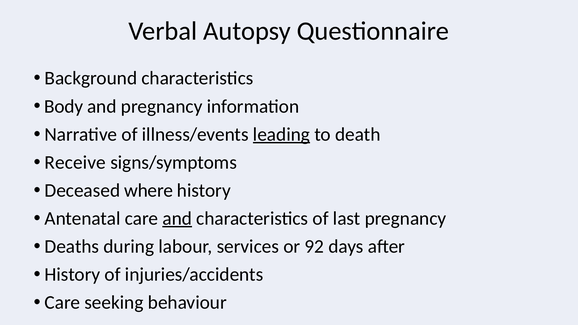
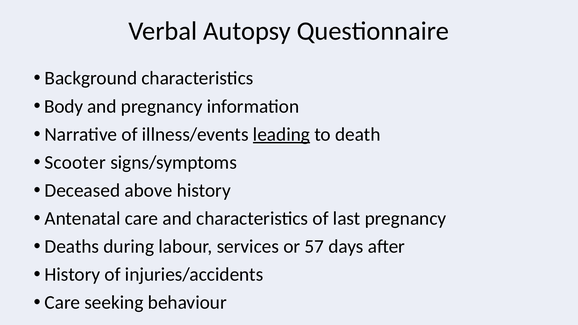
Receive: Receive -> Scooter
where: where -> above
and at (177, 219) underline: present -> none
92: 92 -> 57
